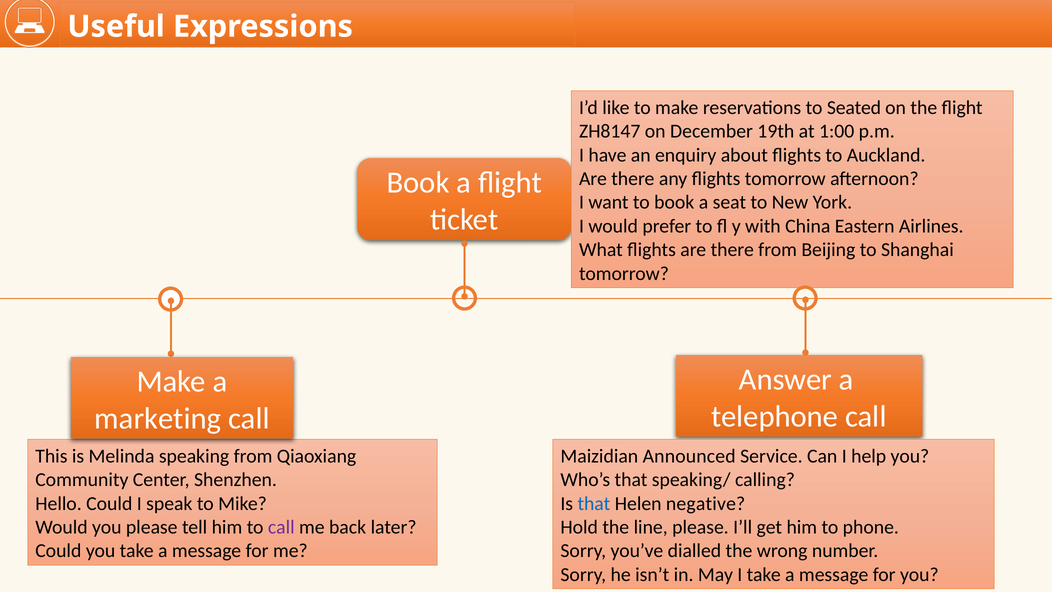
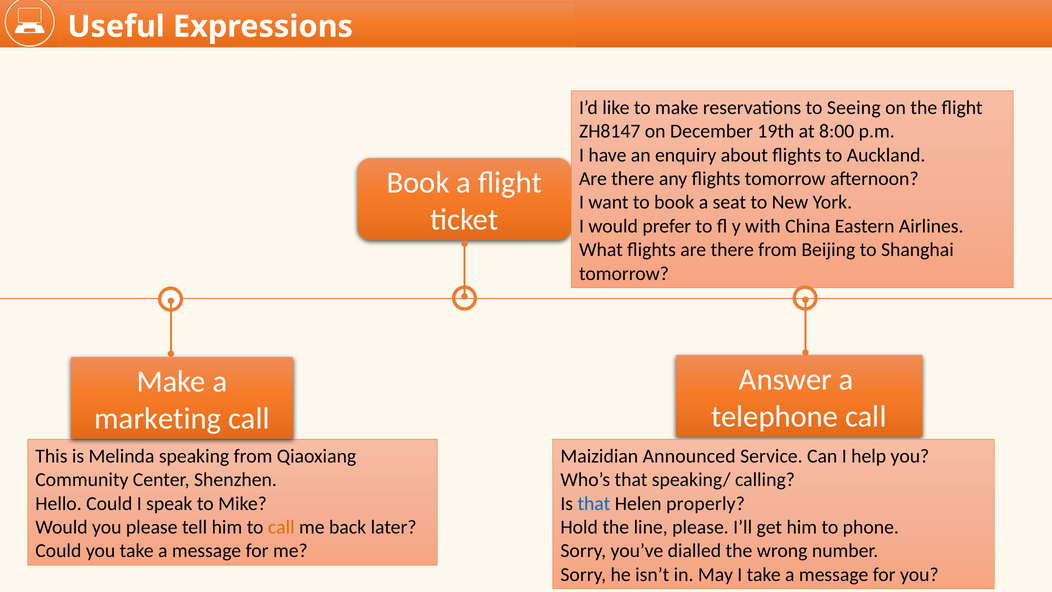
Seated: Seated -> Seeing
1:00: 1:00 -> 8:00
negative: negative -> properly
call at (281, 527) colour: purple -> orange
